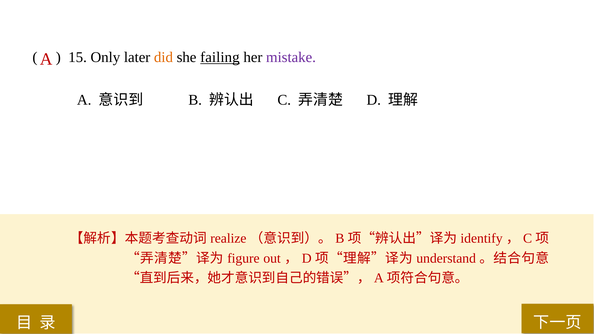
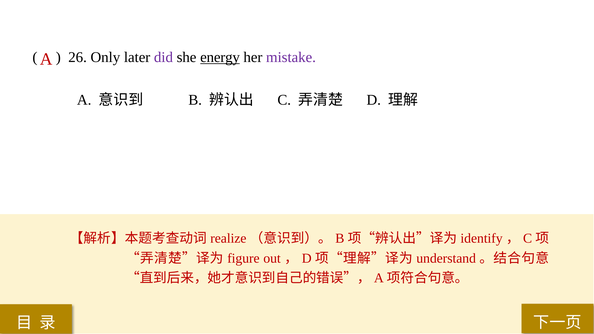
15: 15 -> 26
did colour: orange -> purple
failing: failing -> energy
